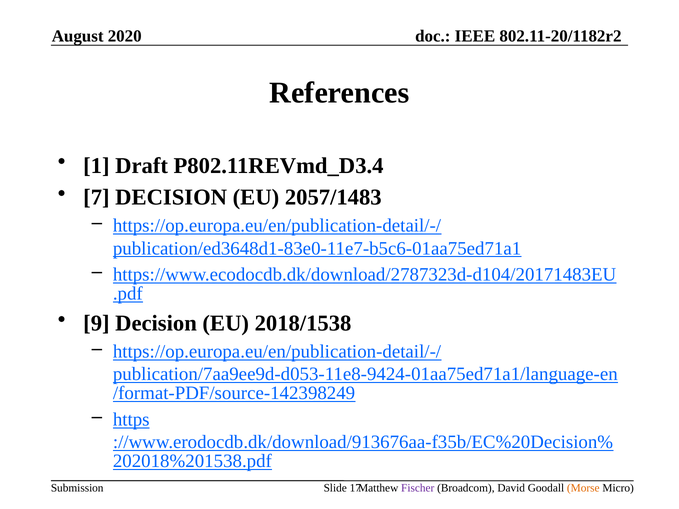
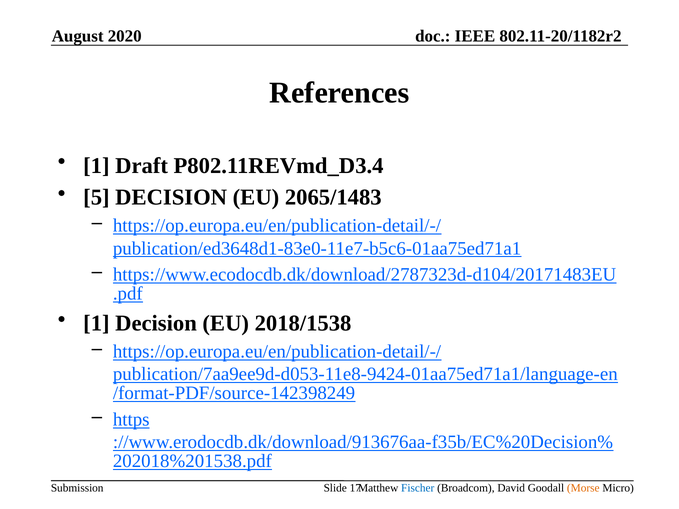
7: 7 -> 5
2057/1483: 2057/1483 -> 2065/1483
9 at (96, 323): 9 -> 1
Fischer colour: purple -> blue
